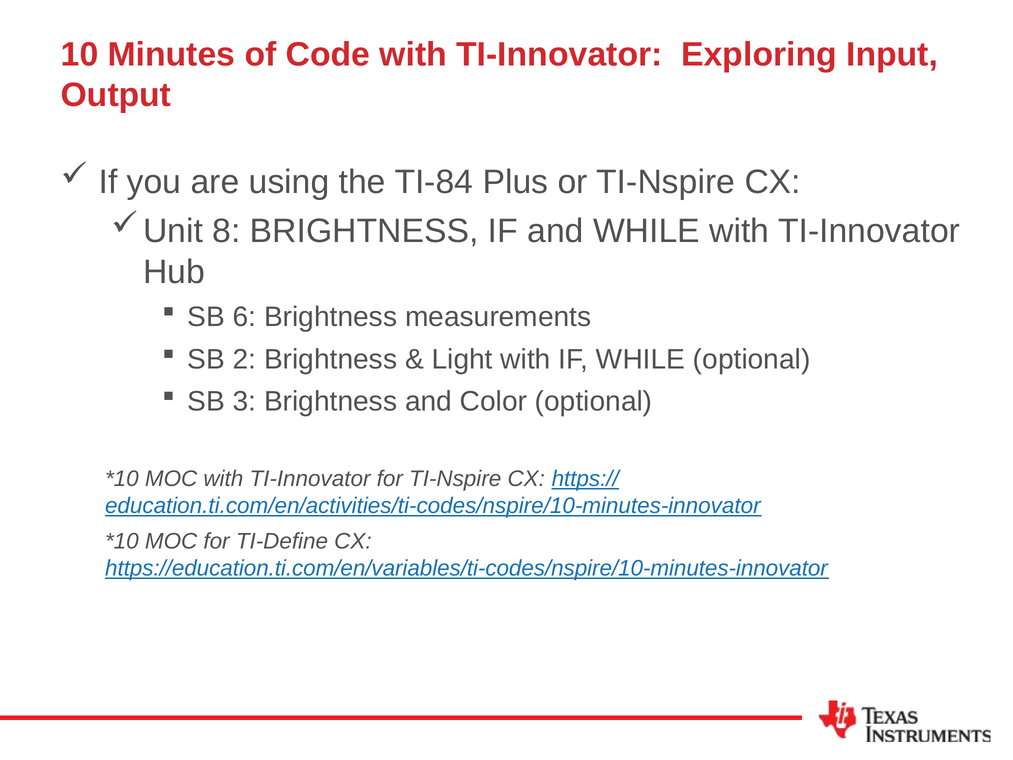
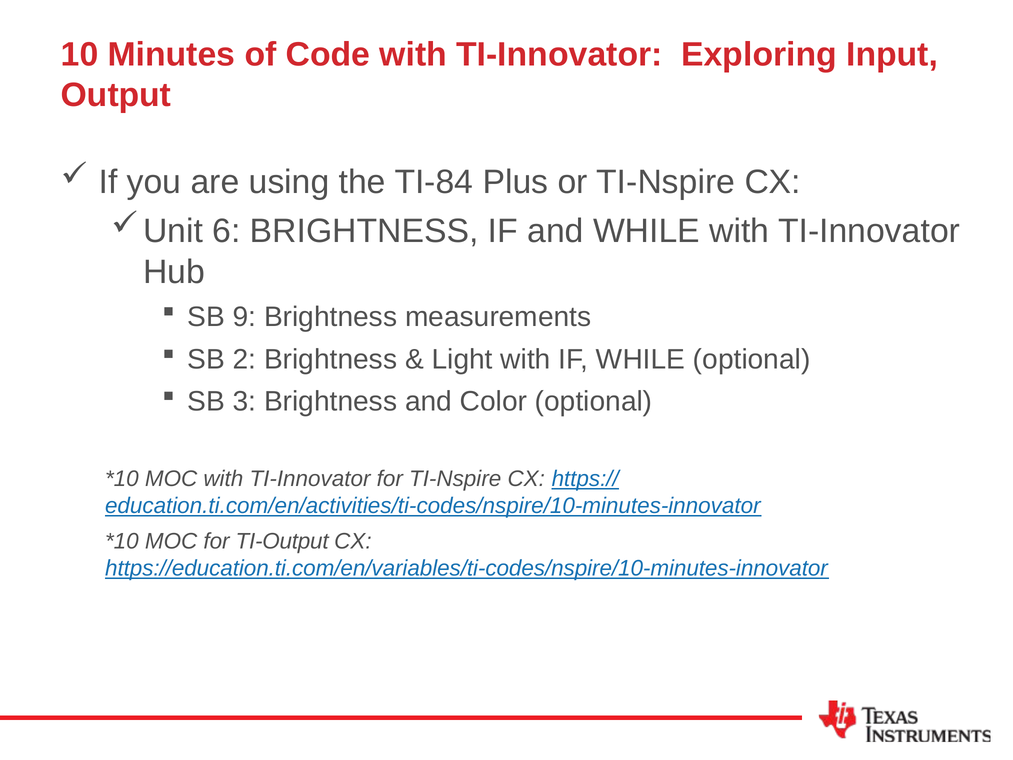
8: 8 -> 6
6: 6 -> 9
TI-Define: TI-Define -> TI-Output
